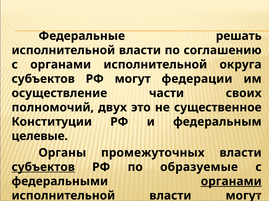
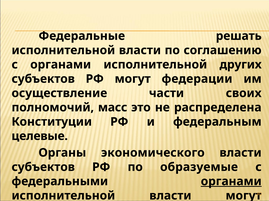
округа: округа -> других
двух: двух -> масс
существенное: существенное -> распределена
промежуточных: промежуточных -> экономического
субъектов at (43, 168) underline: present -> none
